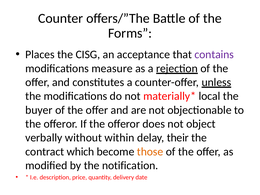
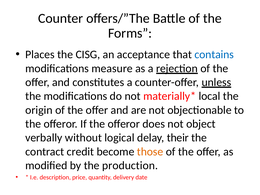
contains colour: purple -> blue
buyer: buyer -> origin
within: within -> logical
which: which -> credit
notification: notification -> production
